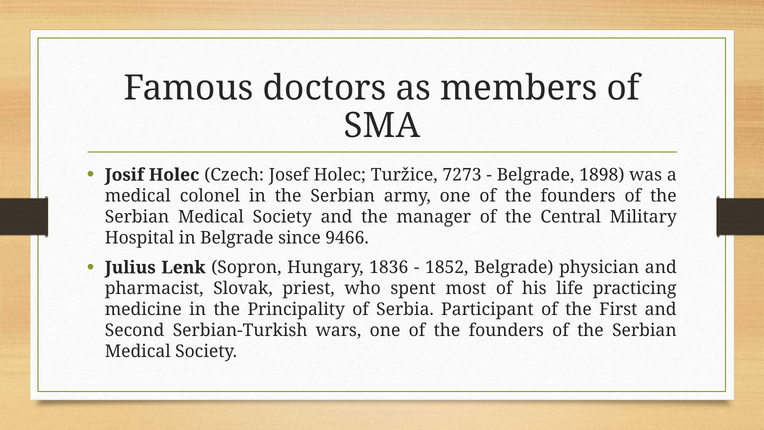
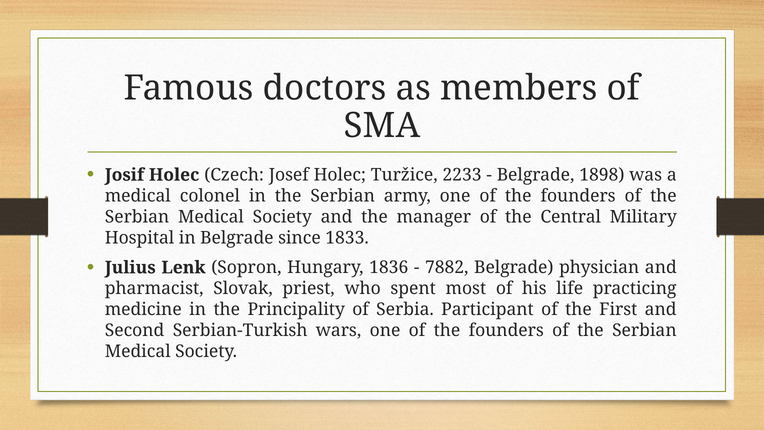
7273: 7273 -> 2233
9466: 9466 -> 1833
1852: 1852 -> 7882
